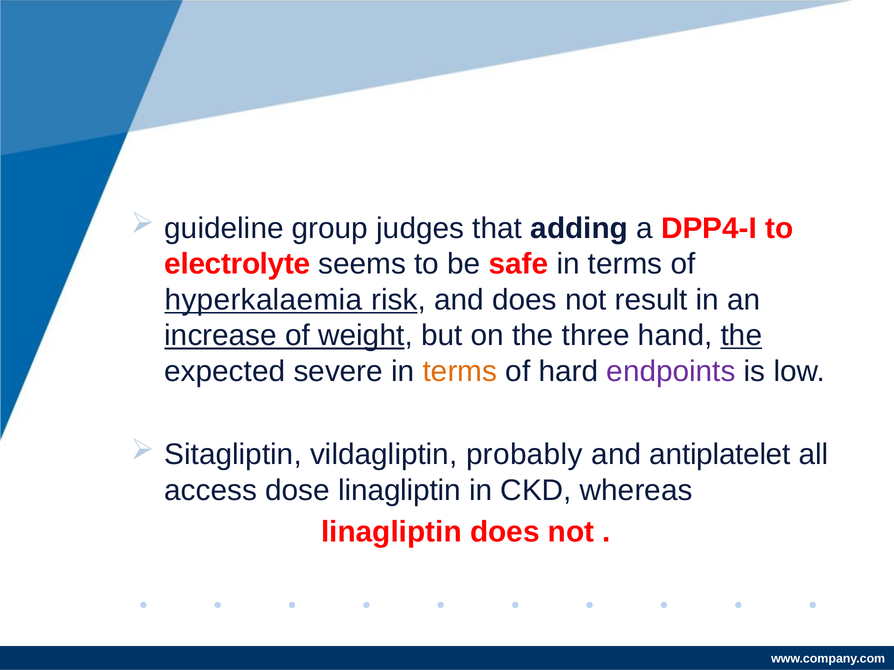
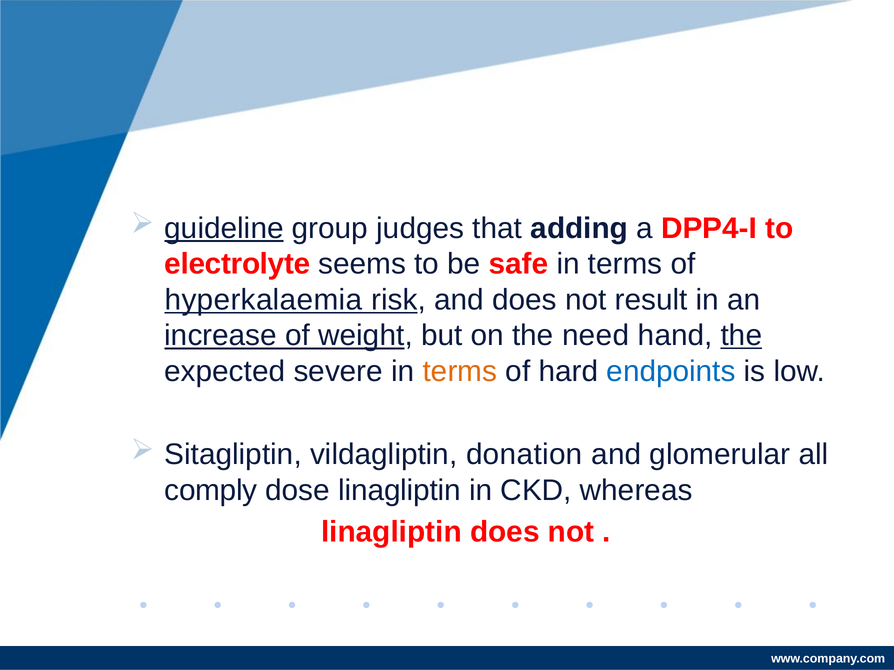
guideline underline: none -> present
three: three -> need
endpoints colour: purple -> blue
probably: probably -> donation
antiplatelet: antiplatelet -> glomerular
access: access -> comply
